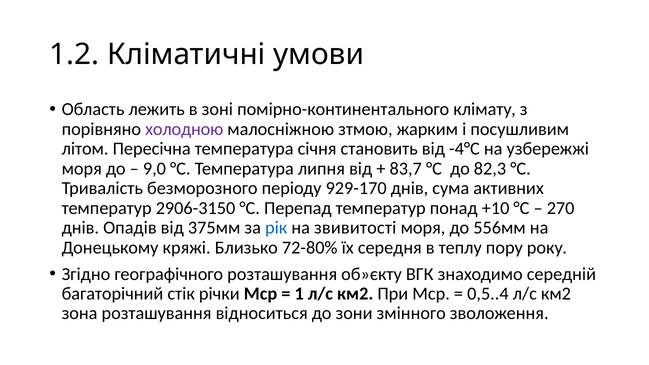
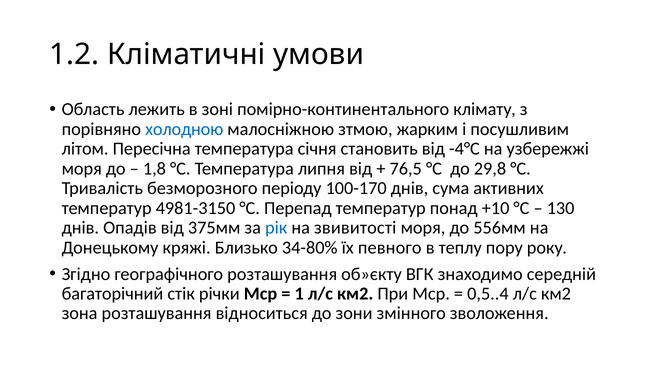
холодною colour: purple -> blue
9,0: 9,0 -> 1,8
83,7: 83,7 -> 76,5
82,3: 82,3 -> 29,8
929-170: 929-170 -> 100-170
2906-3150: 2906-3150 -> 4981-3150
270: 270 -> 130
72-80%: 72-80% -> 34-80%
середня: середня -> певного
